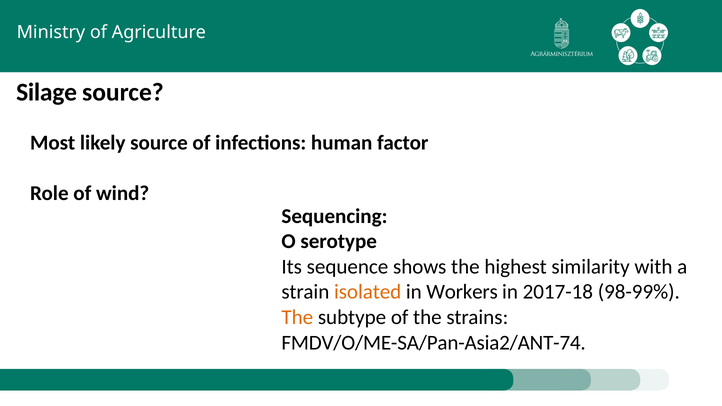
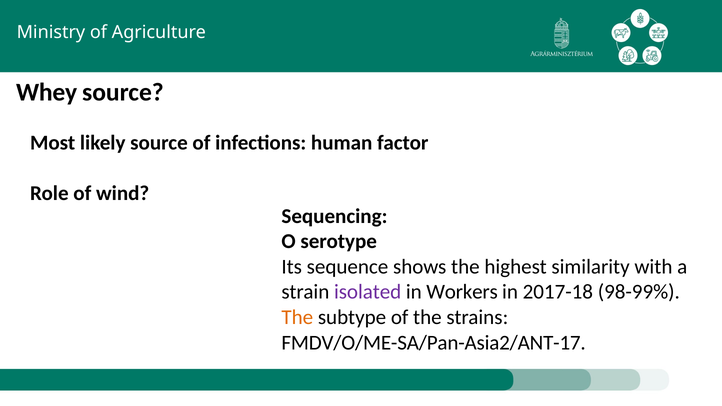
Silage: Silage -> Whey
isolated colour: orange -> purple
FMDV/O/ME-SA/Pan-Asia2/ANT-74: FMDV/O/ME-SA/Pan-Asia2/ANT-74 -> FMDV/O/ME-SA/Pan-Asia2/ANT-17
